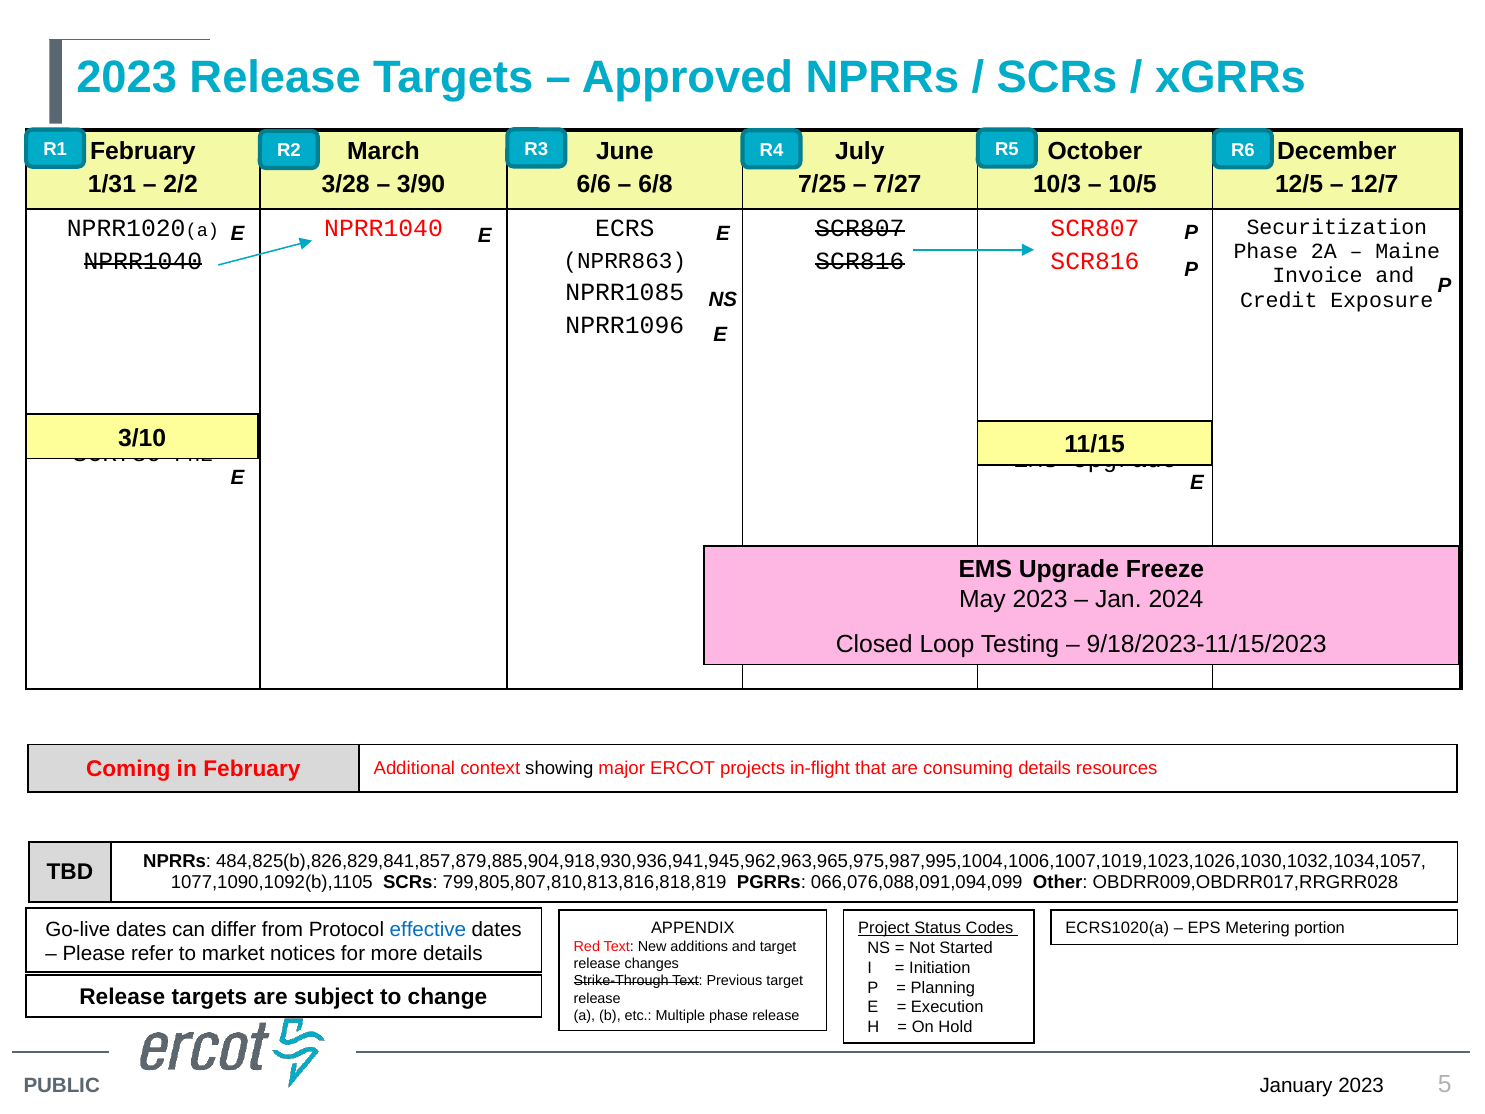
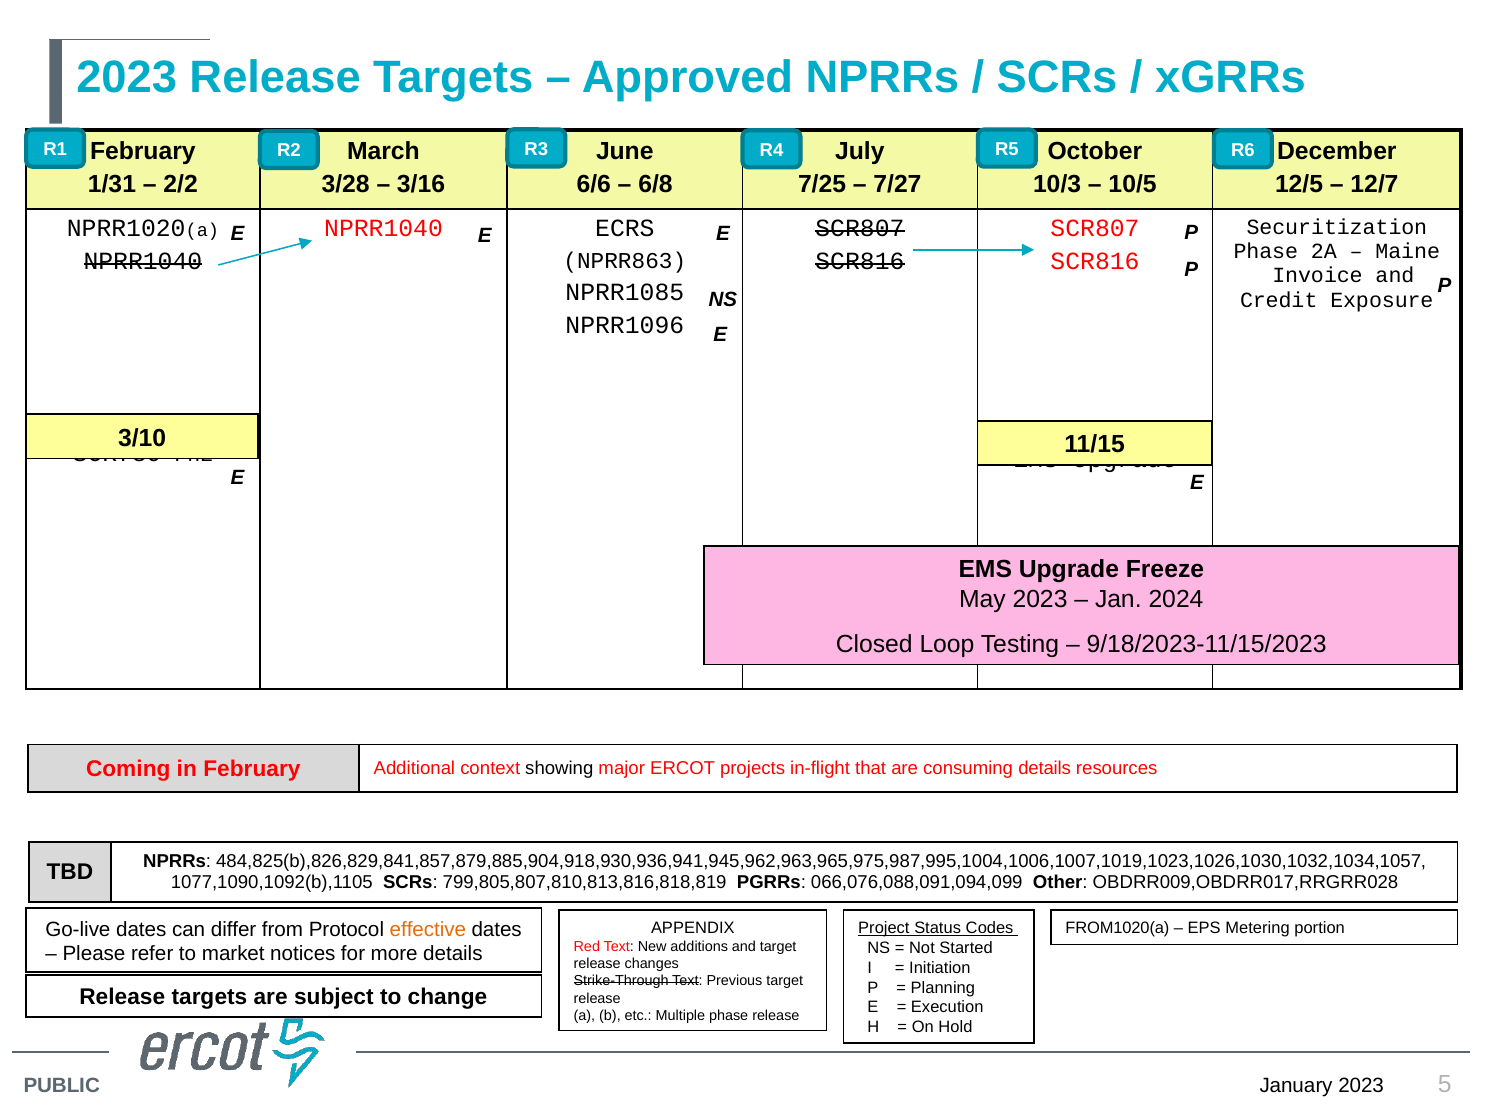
3/90: 3/90 -> 3/16
effective colour: blue -> orange
ECRS1020(a: ECRS1020(a -> FROM1020(a
